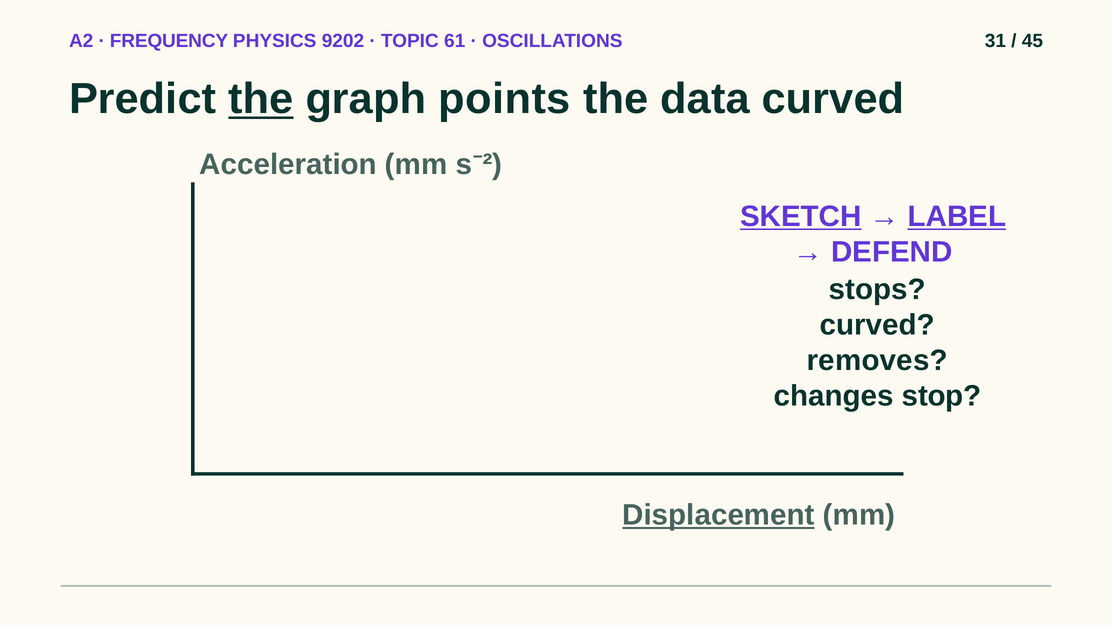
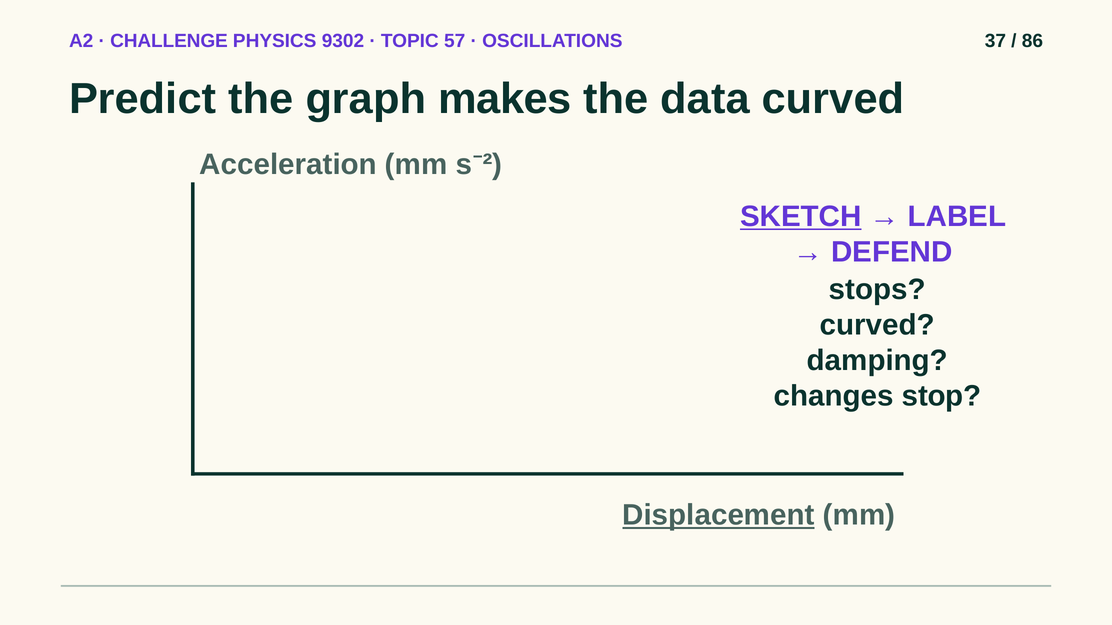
FREQUENCY: FREQUENCY -> CHALLENGE
9202: 9202 -> 9302
61: 61 -> 57
31: 31 -> 37
45: 45 -> 86
the at (261, 99) underline: present -> none
points: points -> makes
LABEL underline: present -> none
removes: removes -> damping
